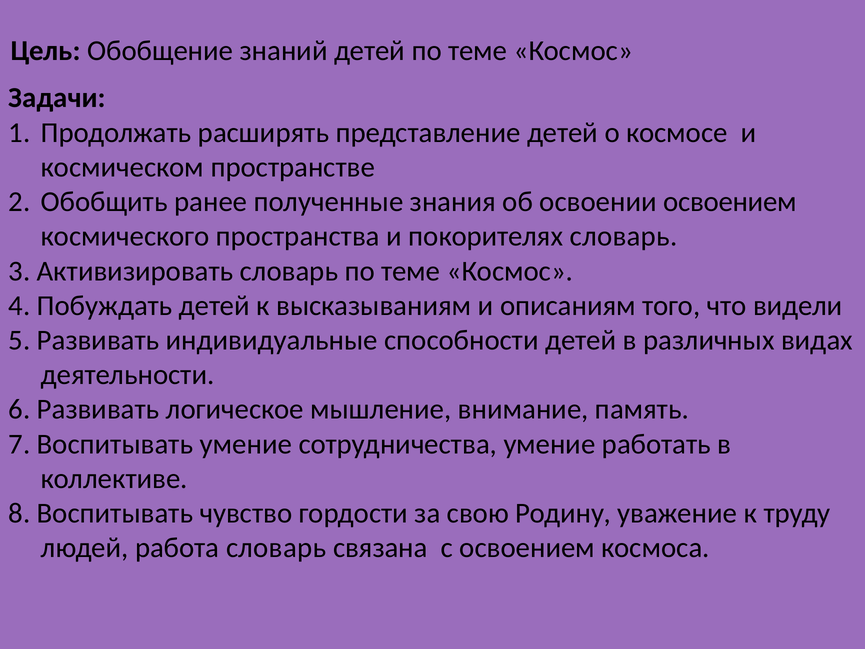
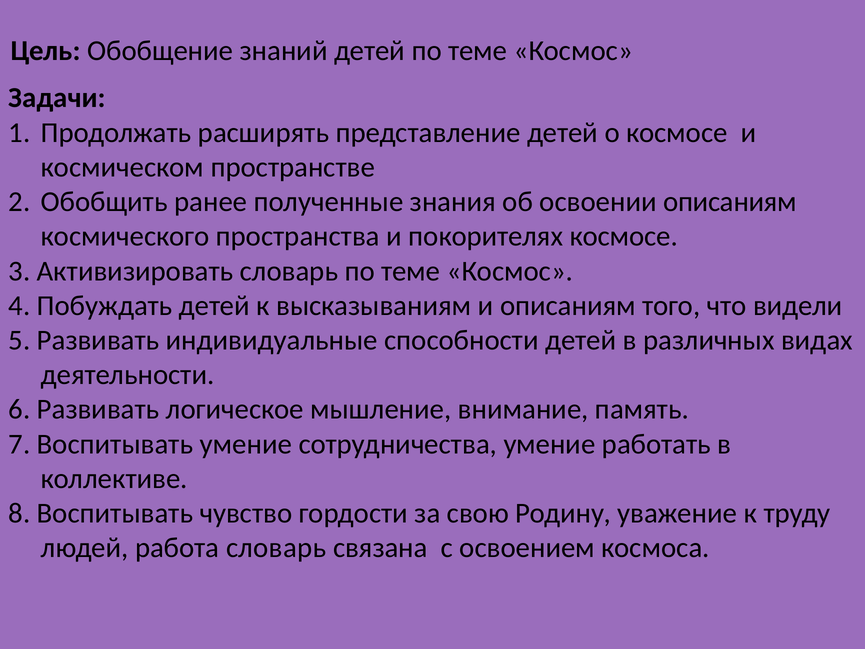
освоении освоением: освоением -> описаниям
покорителях словарь: словарь -> космосе
